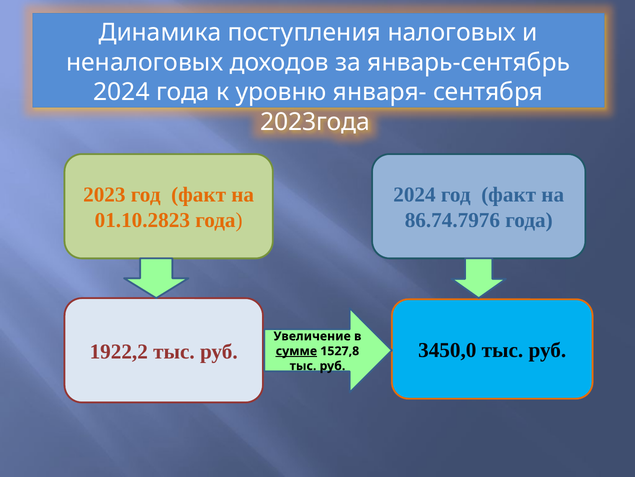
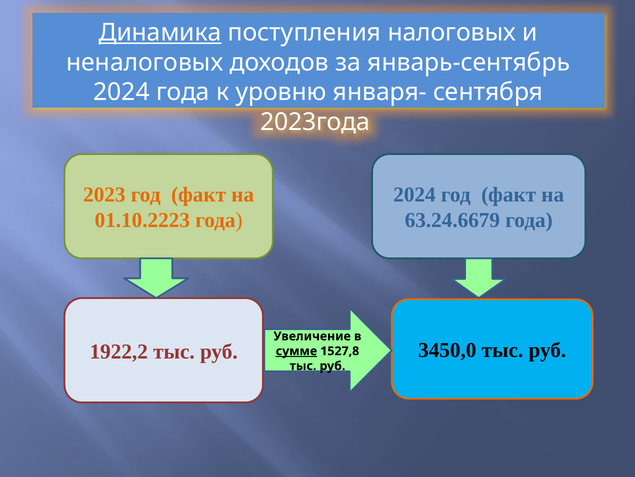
Динамика underline: none -> present
01.10.2823: 01.10.2823 -> 01.10.2223
86.74.7976: 86.74.7976 -> 63.24.6679
